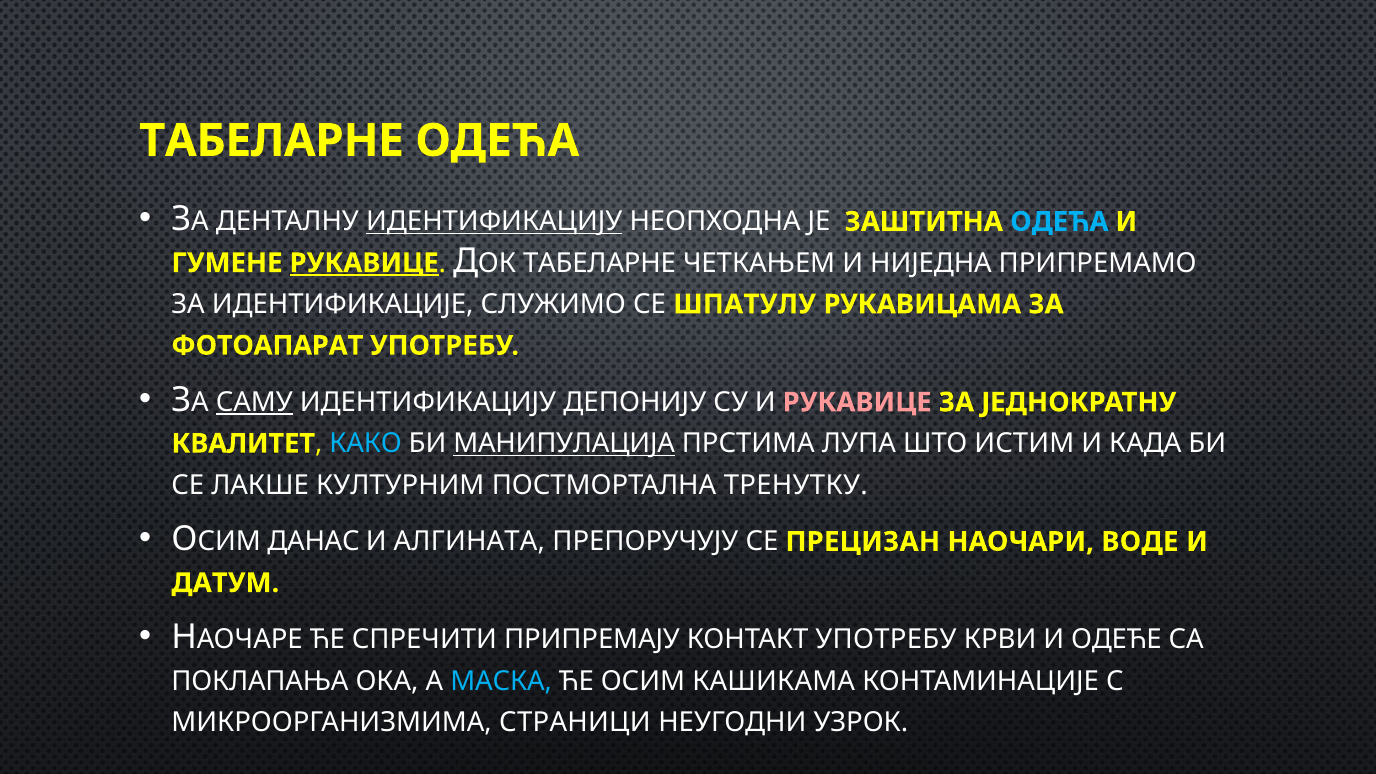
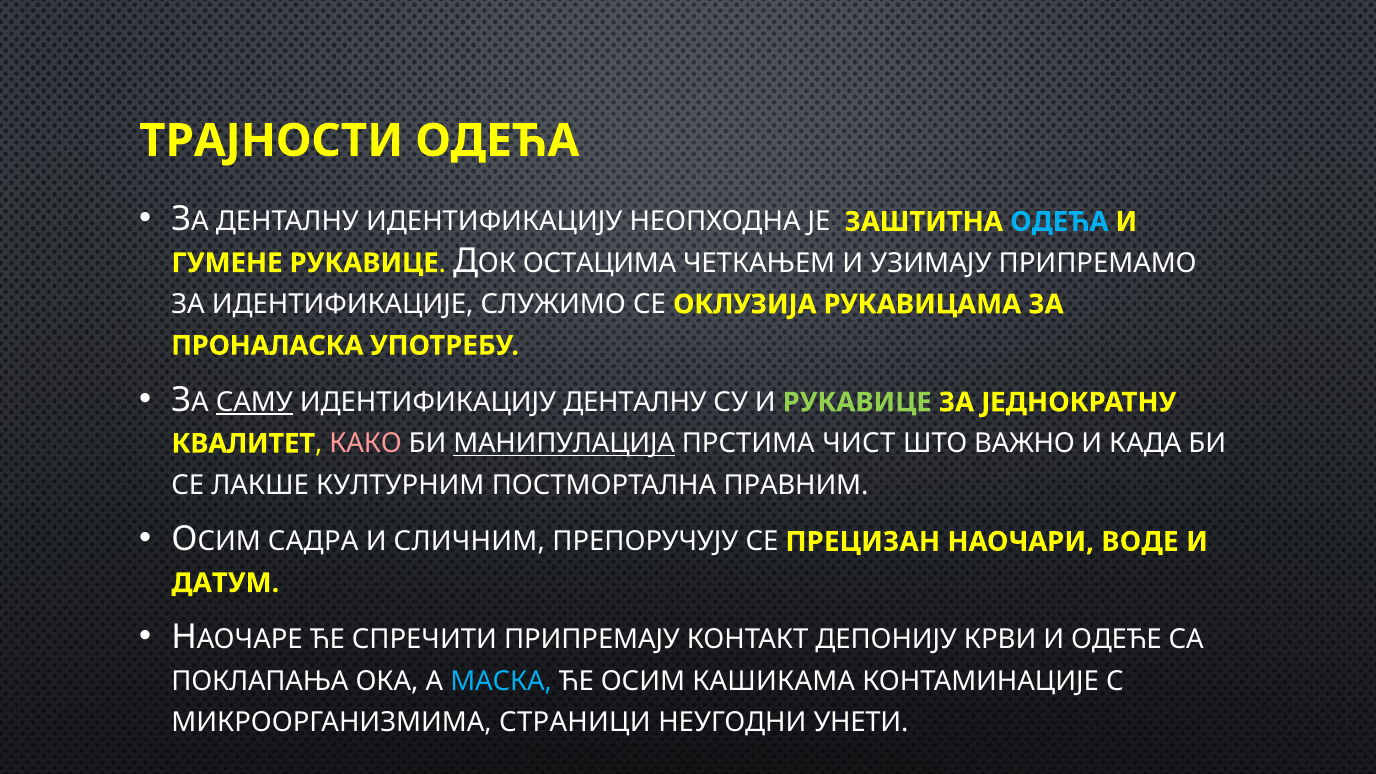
ТАБЕЛАРНЕ at (271, 141): ТАБЕЛАРНЕ -> ТРАЈНОСТИ
ИДЕНТИФИКАЦИЈУ at (494, 222) underline: present -> none
РУКАВИЦЕ at (364, 263) underline: present -> none
ТАБЕЛАРНЕ at (600, 263): ТАБЕЛАРНЕ -> ОСТАЦИМА
НИЈЕДНА: НИЈЕДНА -> УЗИМАЈУ
ШПАТУЛУ: ШПАТУЛУ -> ОКЛУЗИЈА
ФОТОАПАРАТ: ФОТОАПАРАТ -> ПРОНАЛАСКА
ИДЕНТИФИКАЦИЈУ ДЕПОНИЈУ: ДЕПОНИЈУ -> ДЕНТАЛНУ
РУКАВИЦЕ at (857, 402) colour: pink -> light green
КАКО colour: light blue -> pink
ЛУПА: ЛУПА -> ЧИСТ
ИСТИМ: ИСТИМ -> ВАЖНО
ТРЕНУТКУ: ТРЕНУТКУ -> ПРАВНИМ
ДАНАС: ДАНАС -> САДРА
АЛГИНАТА: АЛГИНАТА -> СЛИЧНИМ
КОНТАКТ УПОТРЕБУ: УПОТРЕБУ -> ДЕПОНИЈУ
УЗРОК: УЗРОК -> УНЕТИ
